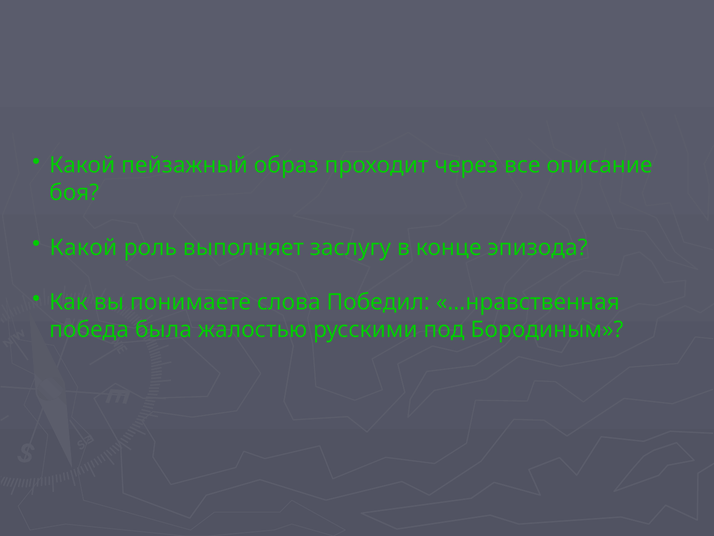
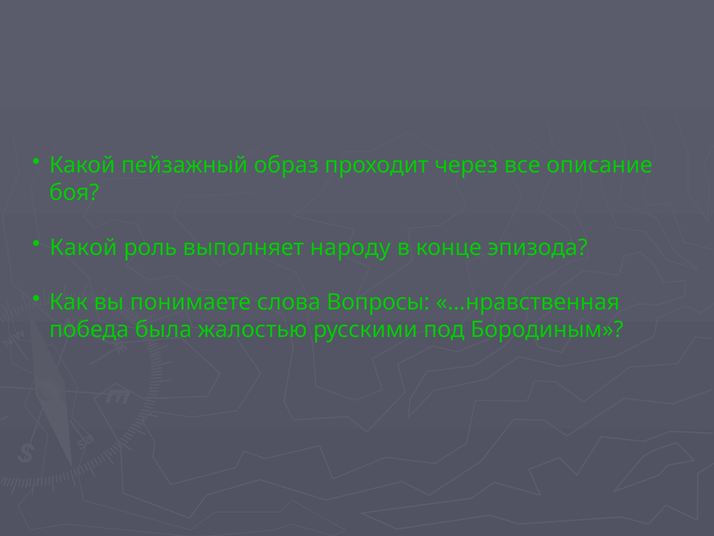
заслугу: заслугу -> народу
Победил: Победил -> Вопросы
